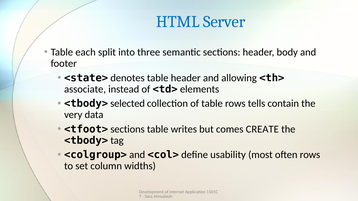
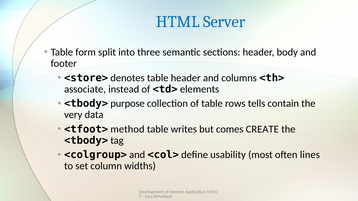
each: each -> form
<state>: <state> -> <store>
allowing: allowing -> columns
selected: selected -> purpose
<tfoot> sections: sections -> method
often rows: rows -> lines
